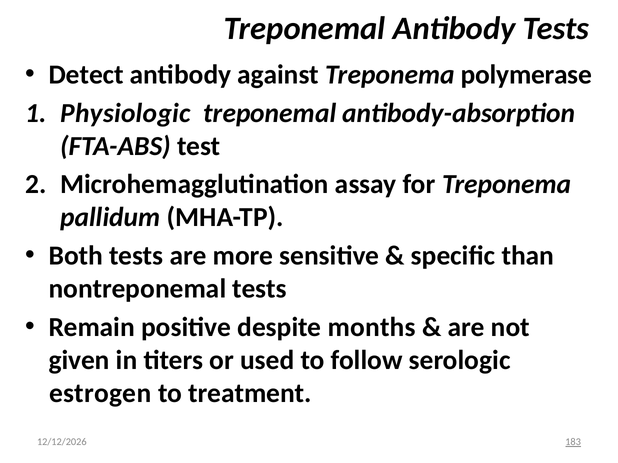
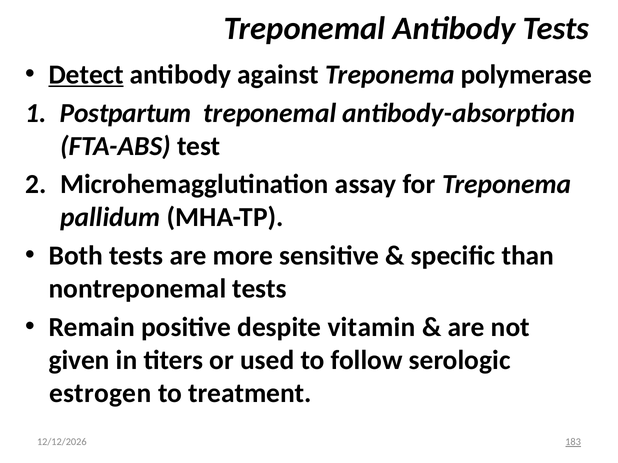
Detect underline: none -> present
Physiologic: Physiologic -> Postpartum
months: months -> vitamin
